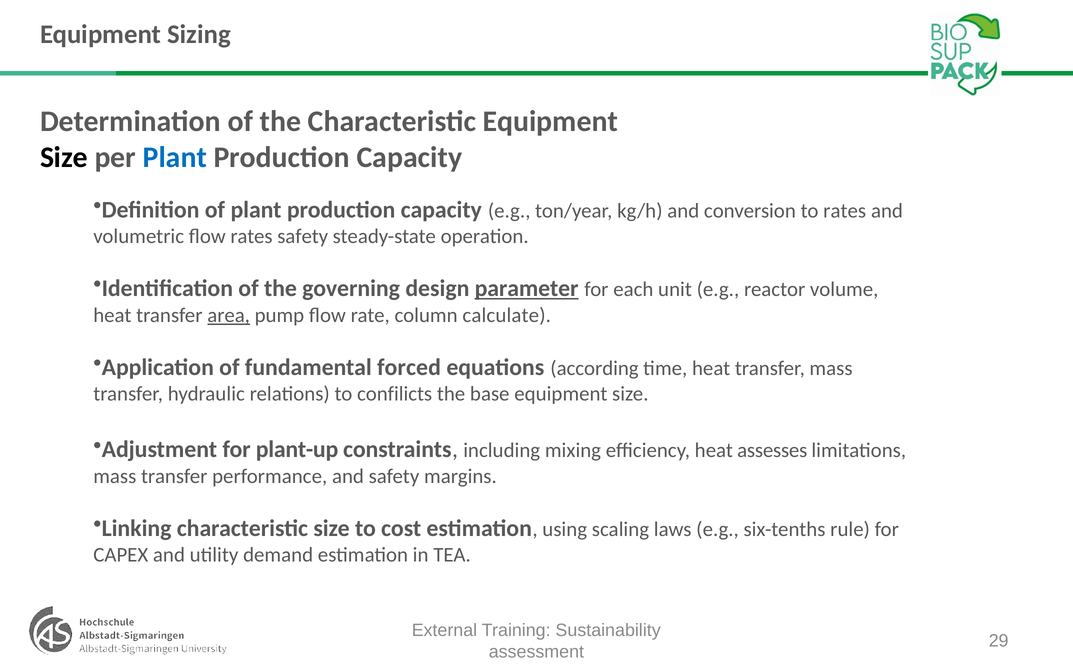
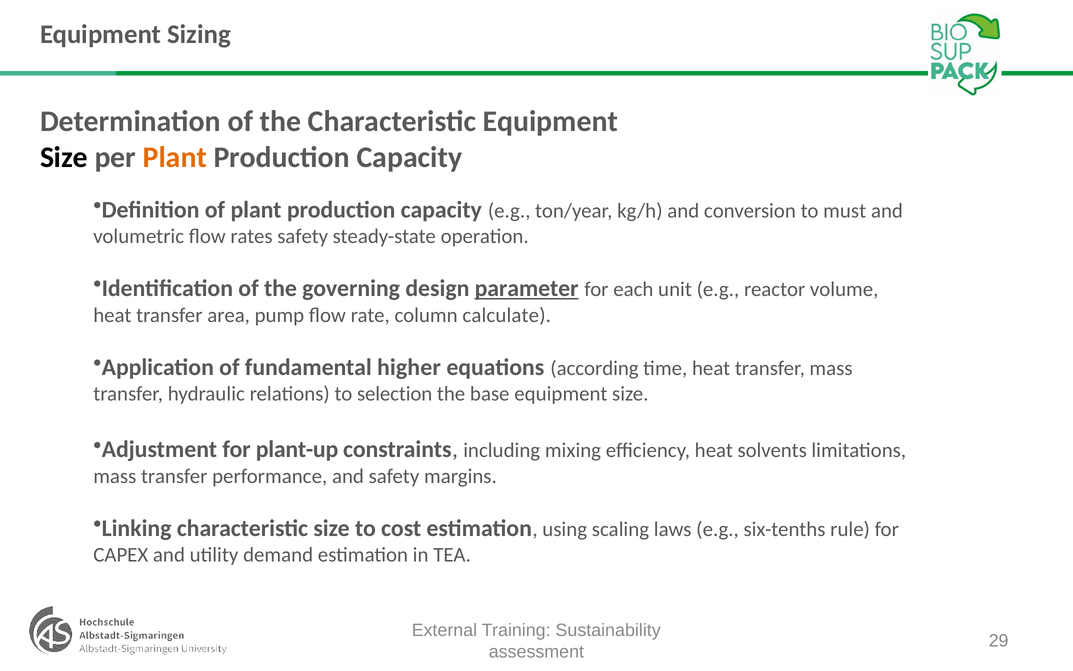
Plant at (175, 157) colour: blue -> orange
to rates: rates -> must
area underline: present -> none
forced: forced -> higher
confilicts: confilicts -> selection
assesses: assesses -> solvents
